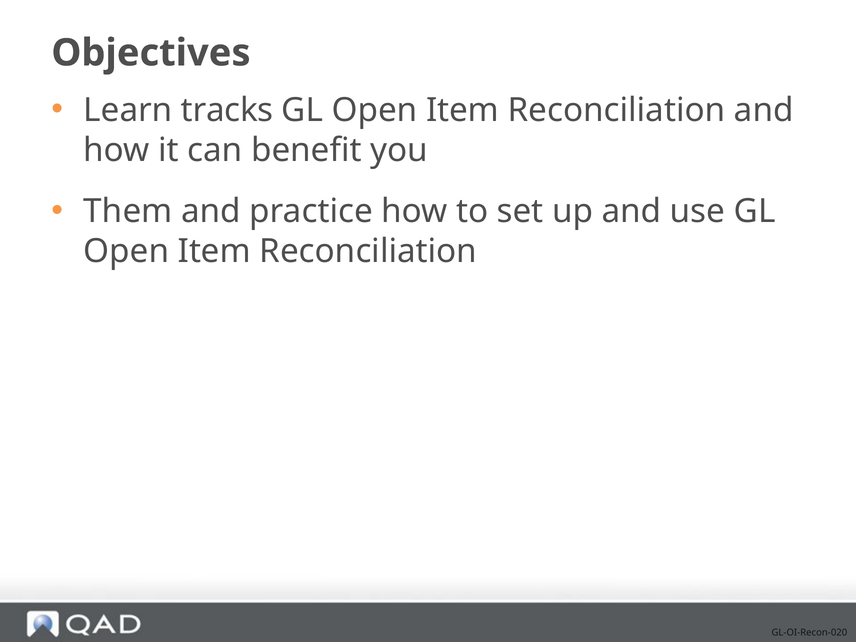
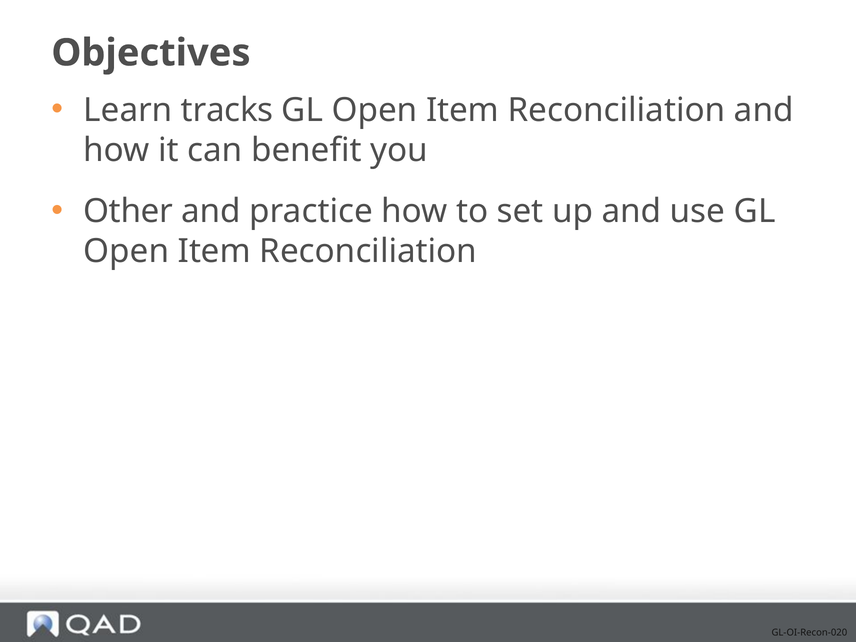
Them: Them -> Other
